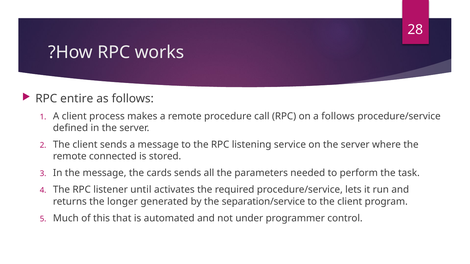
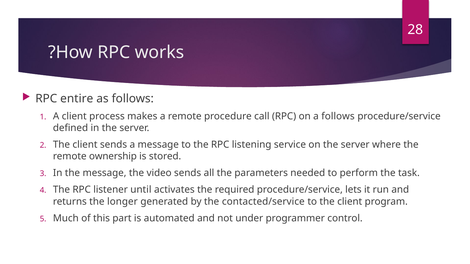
connected: connected -> ownership
cards: cards -> video
separation/service: separation/service -> contacted/service
that: that -> part
